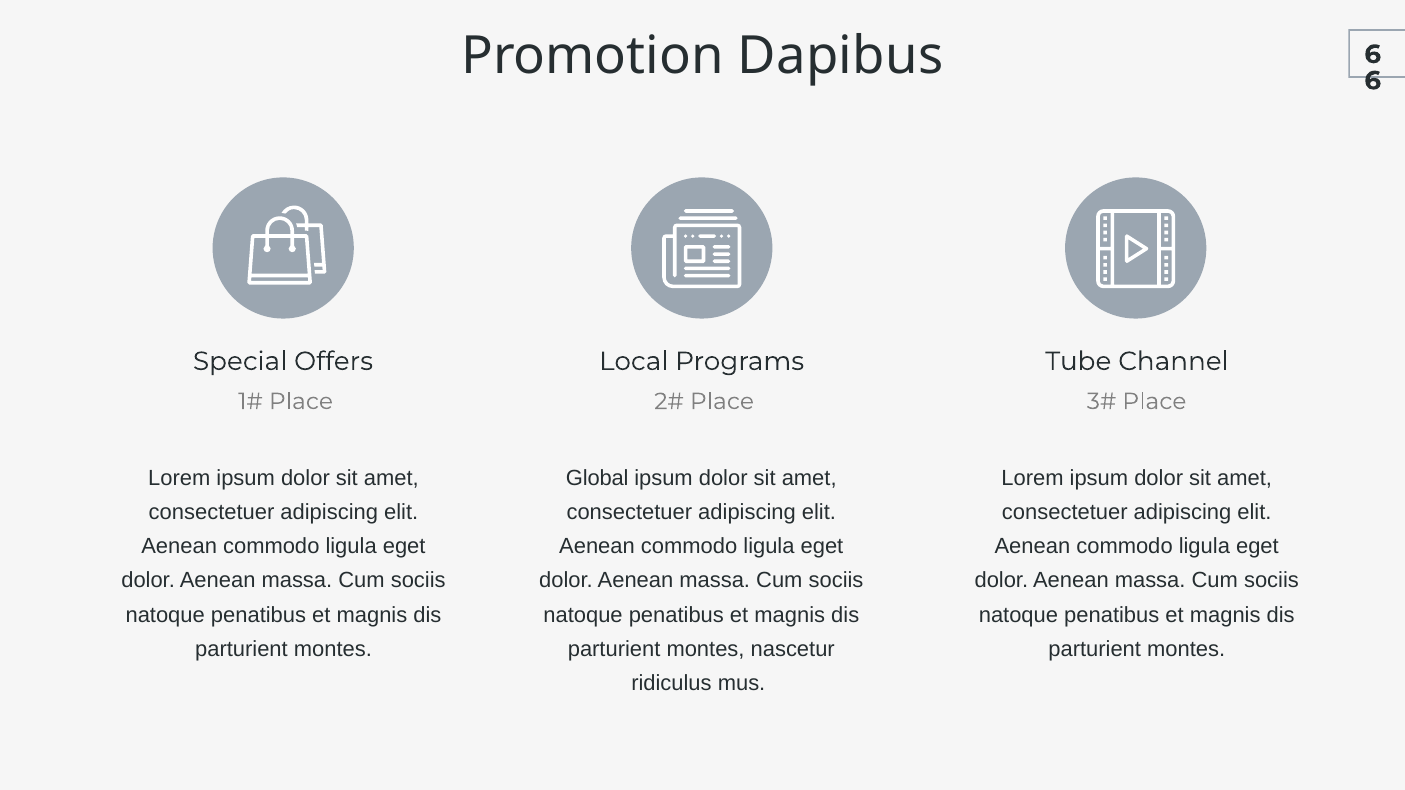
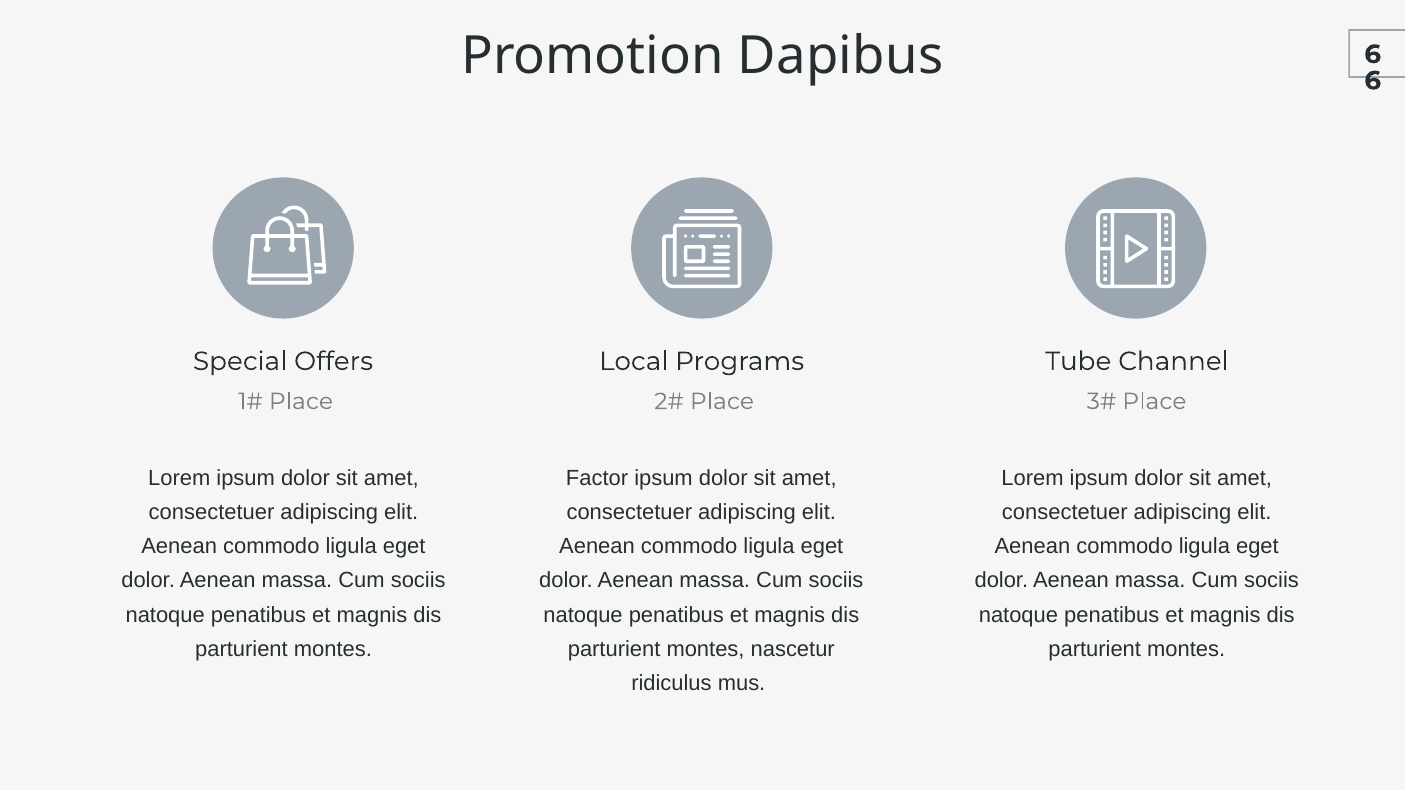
Global: Global -> Factor
